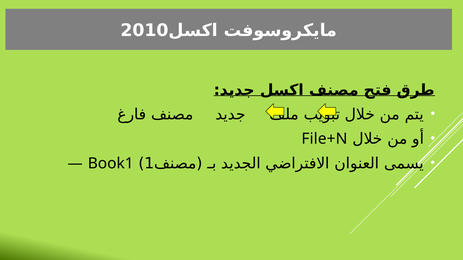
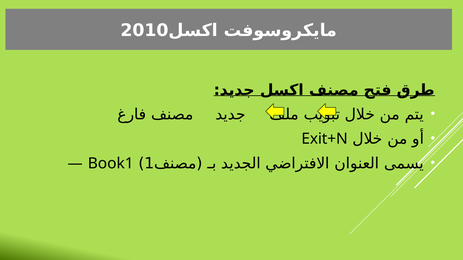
File+N: File+N -> Exit+N
